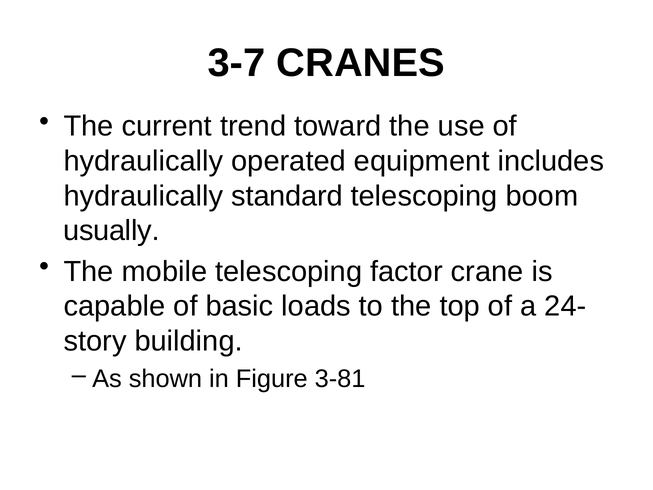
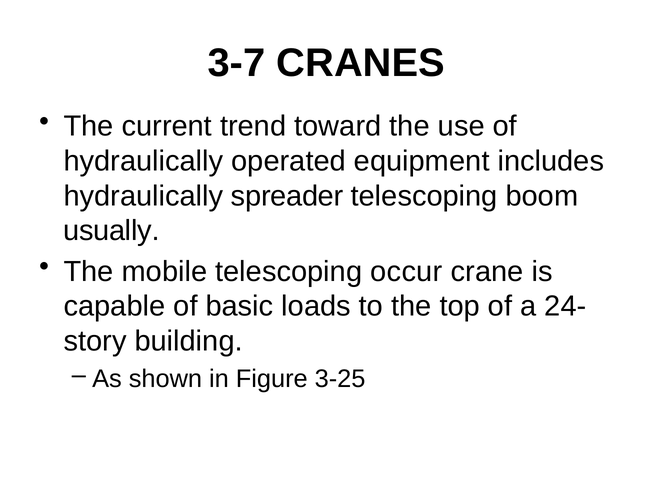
standard: standard -> spreader
factor: factor -> occur
3-81: 3-81 -> 3-25
